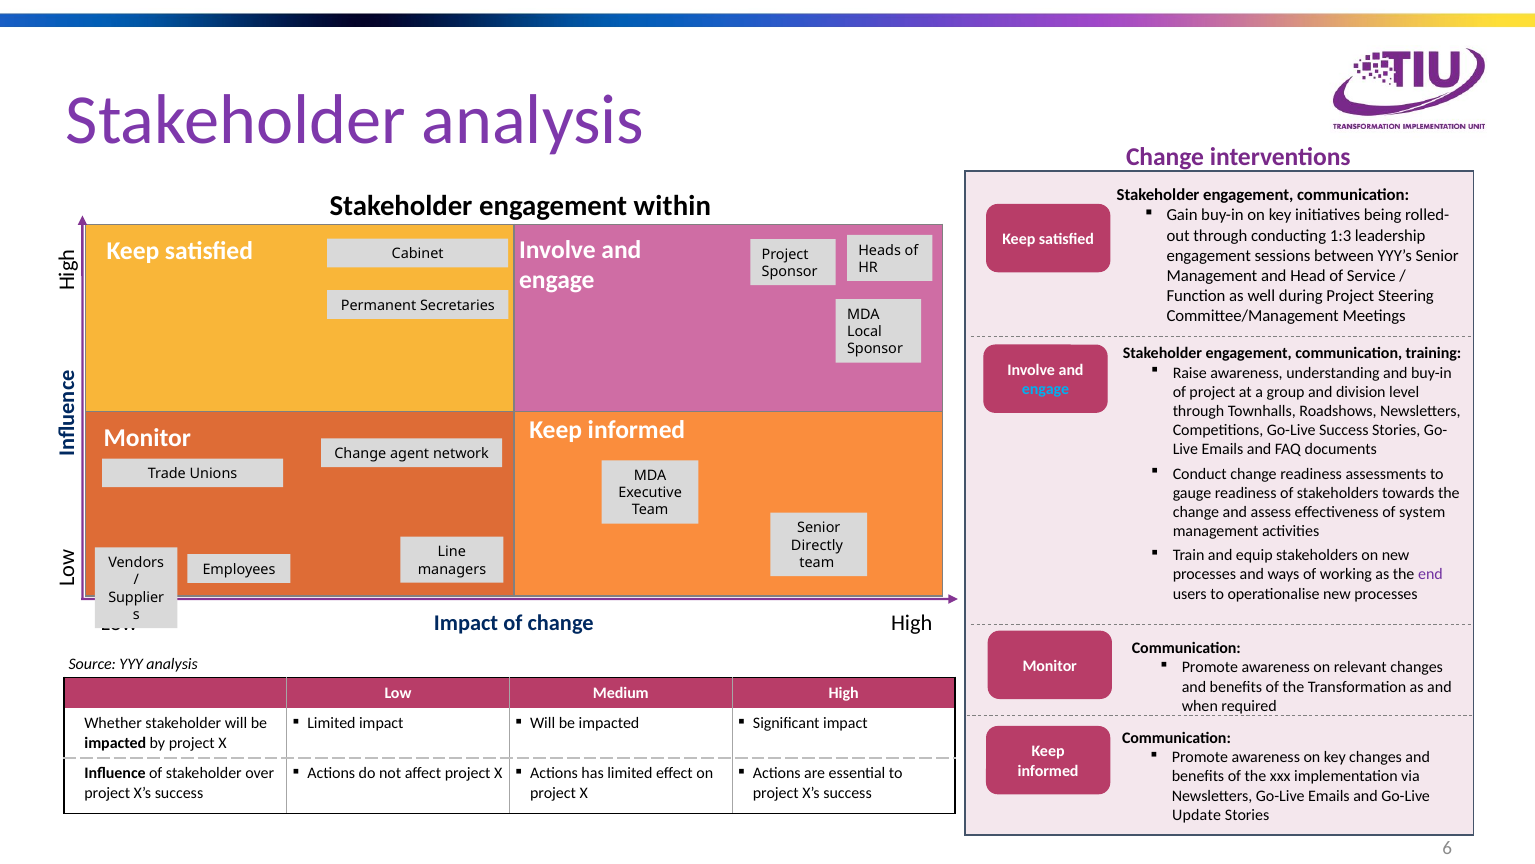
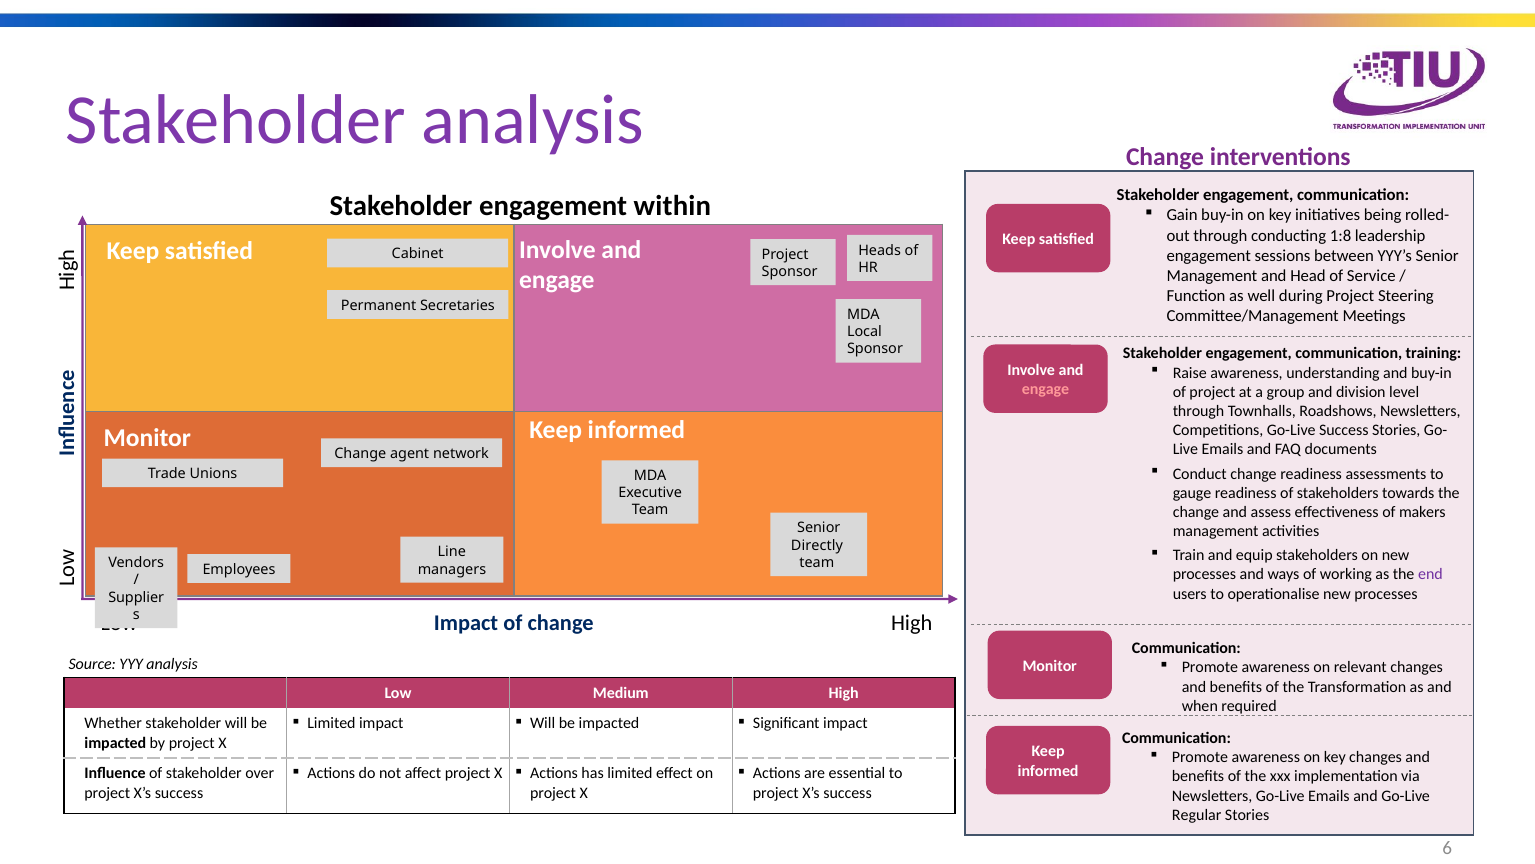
1:3: 1:3 -> 1:8
engage at (1046, 389) colour: light blue -> pink
system: system -> makers
Update: Update -> Regular
